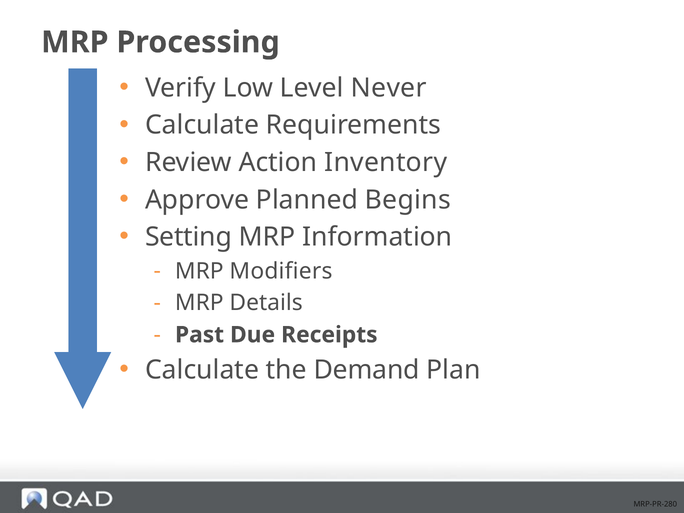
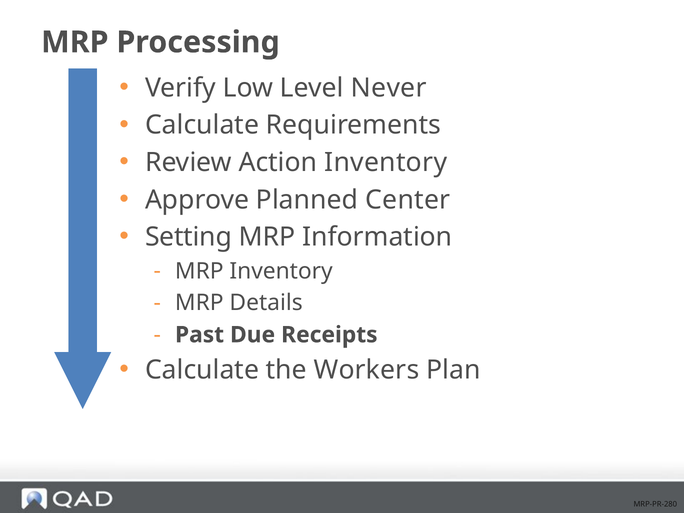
Begins: Begins -> Center
MRP Modifiers: Modifiers -> Inventory
Demand: Demand -> Workers
